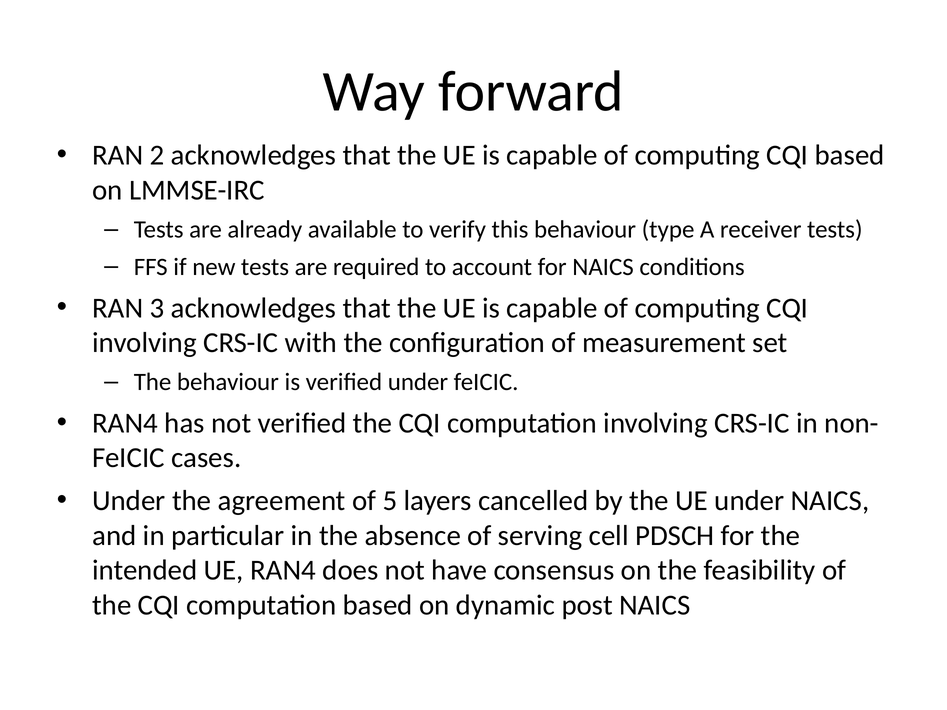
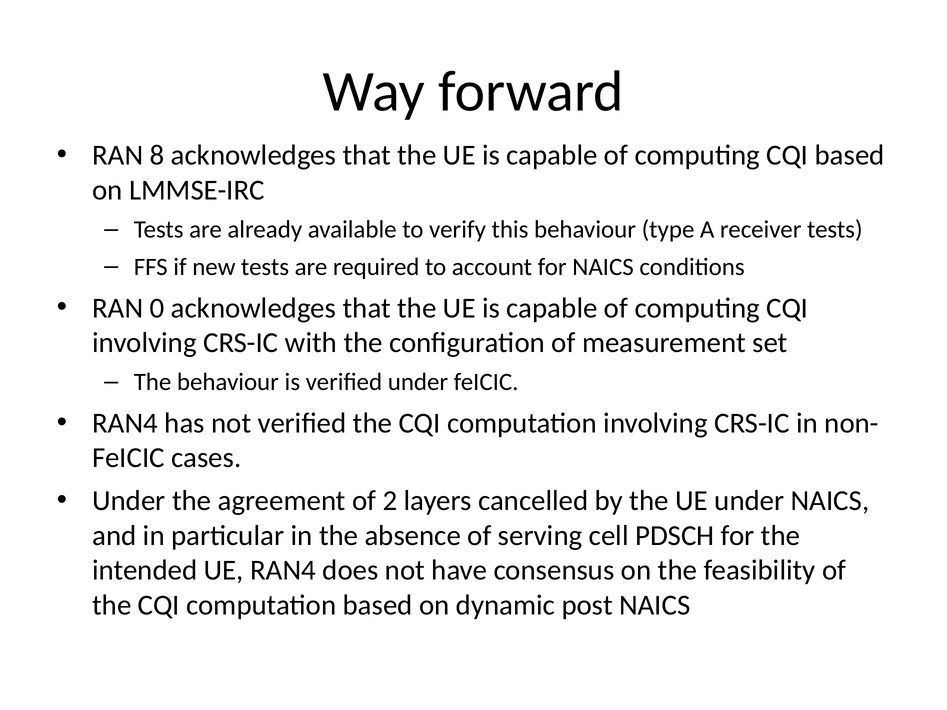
2: 2 -> 8
3: 3 -> 0
5: 5 -> 2
